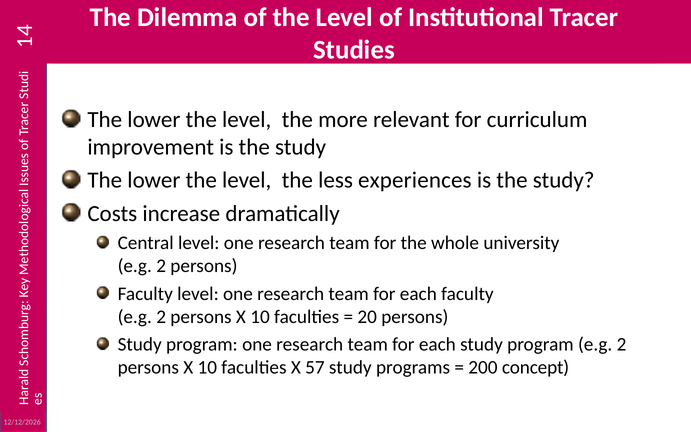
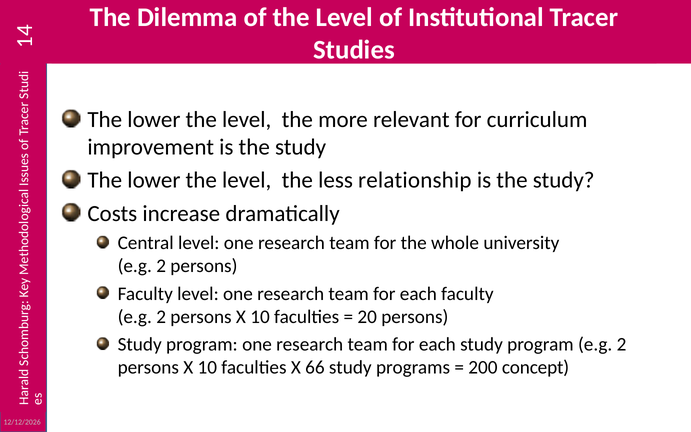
experiences: experiences -> relationship
57: 57 -> 66
